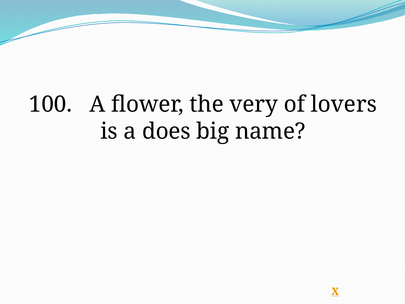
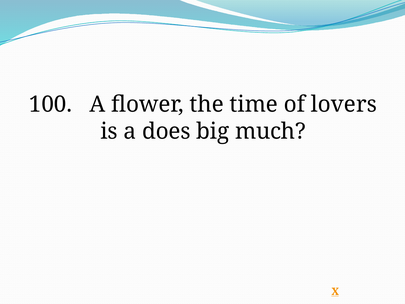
very: very -> time
name: name -> much
